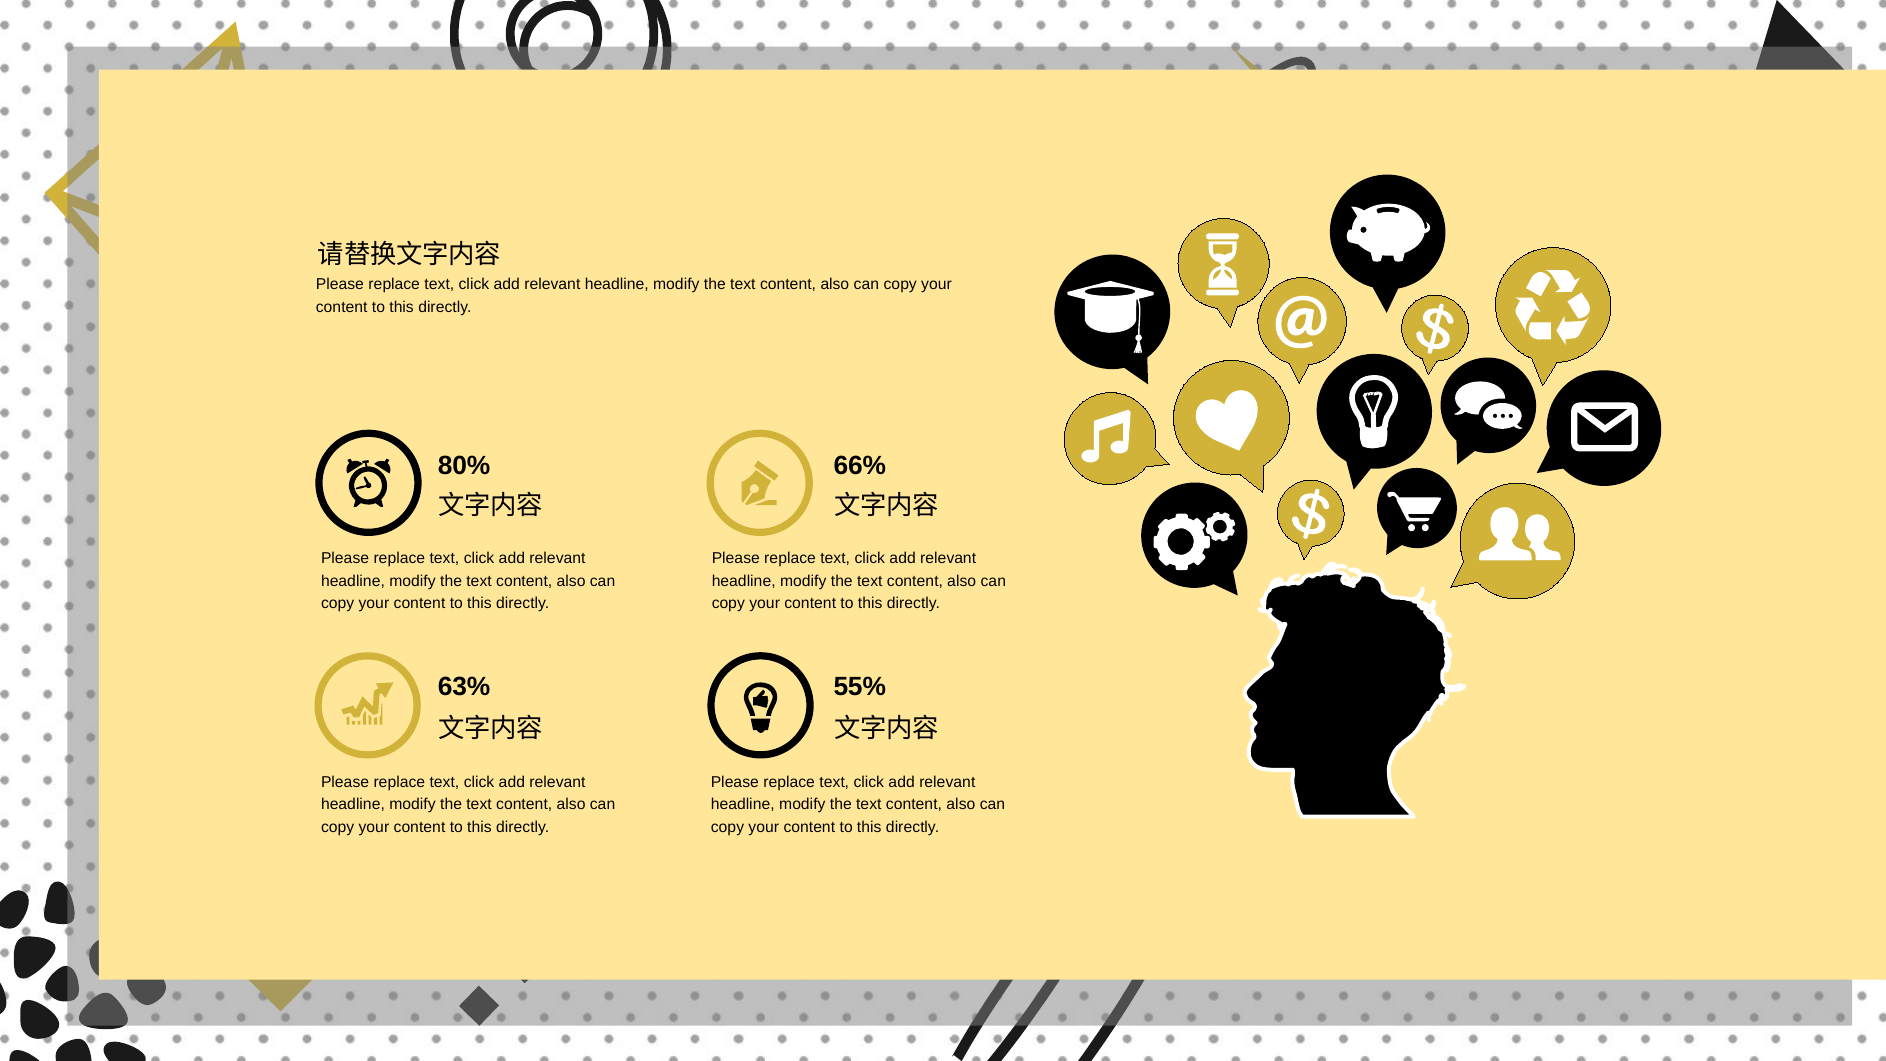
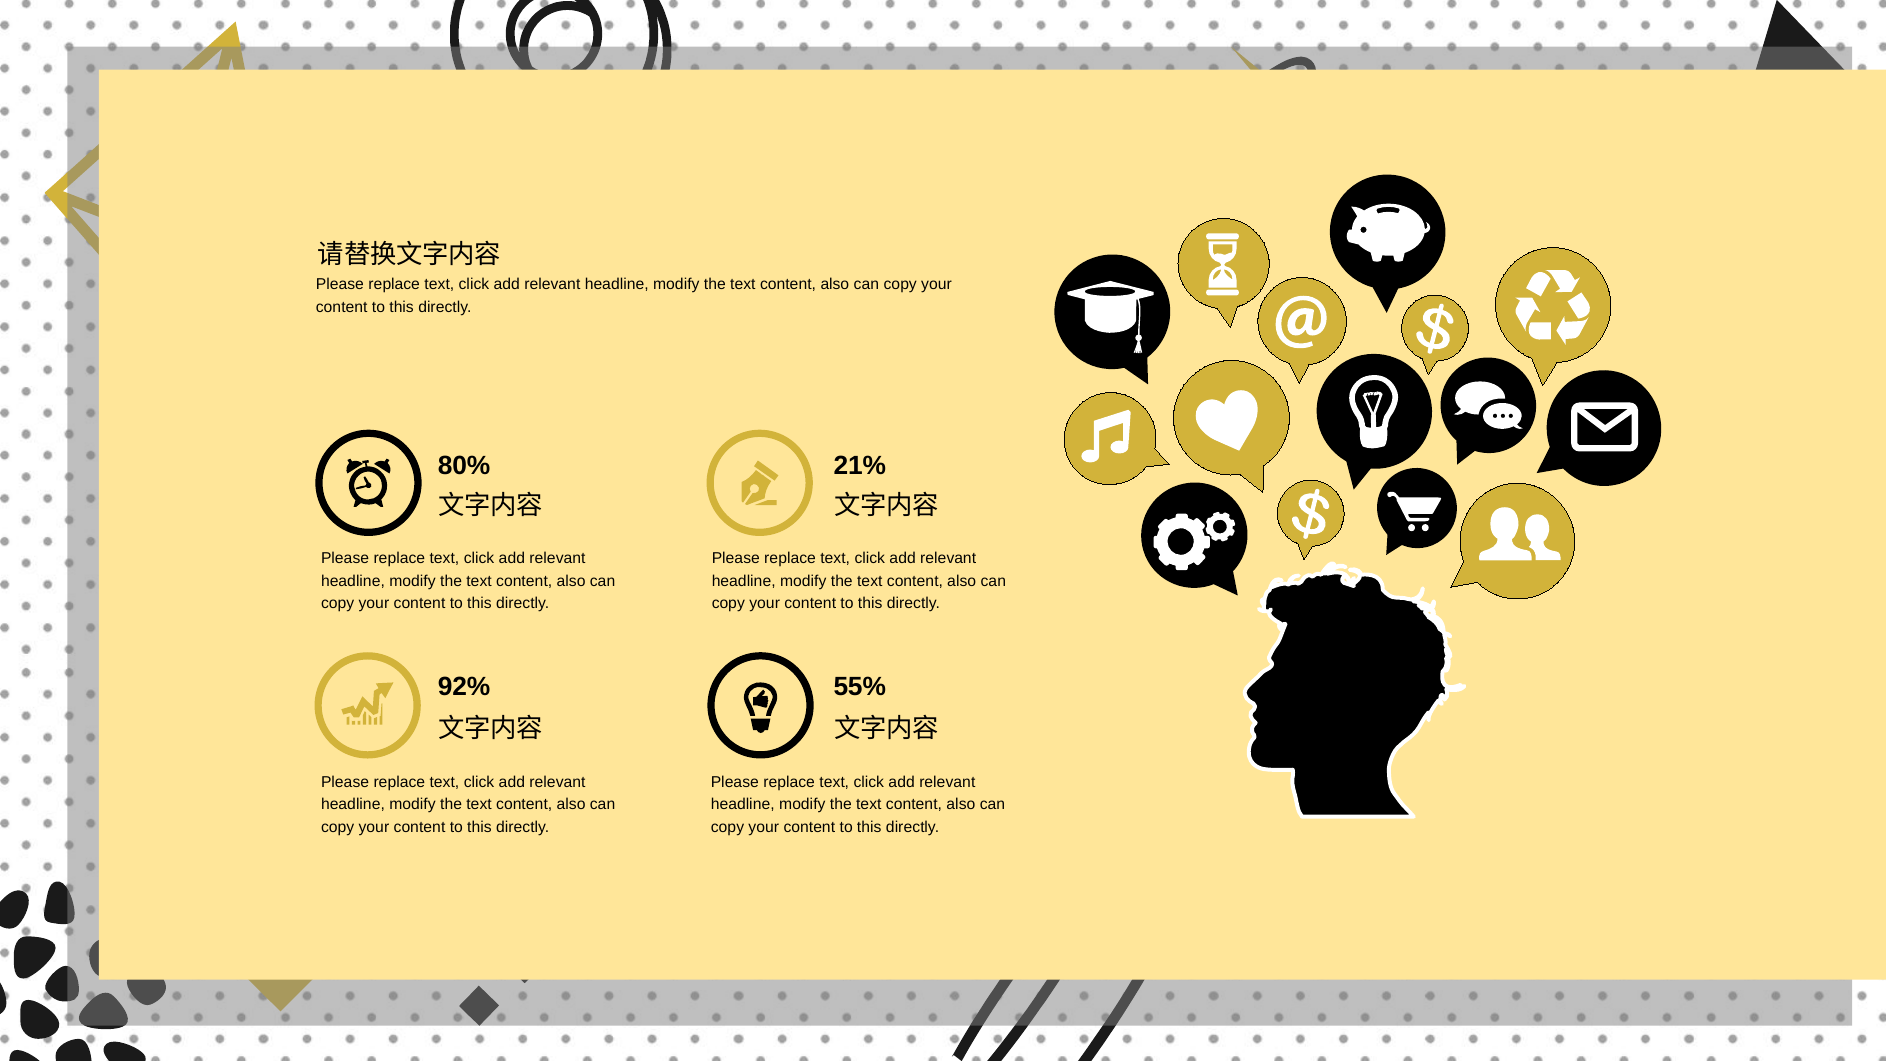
66%: 66% -> 21%
63%: 63% -> 92%
